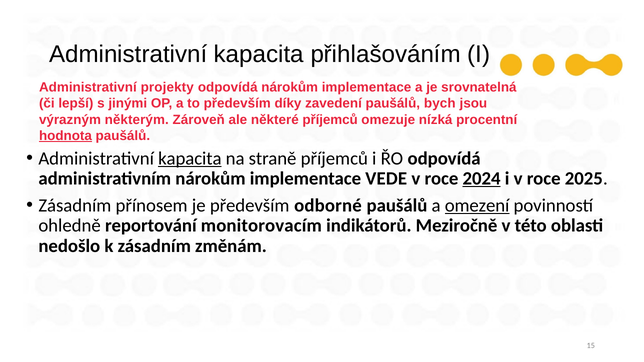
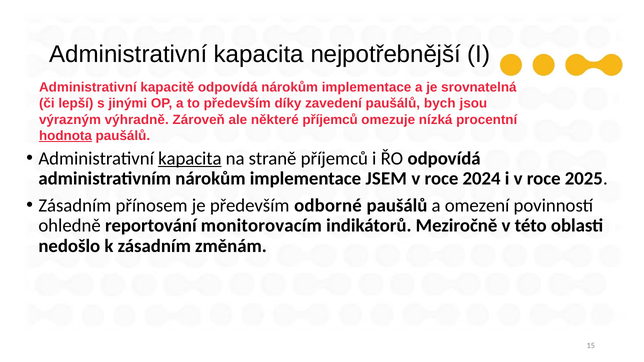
přihlašováním: přihlašováním -> nejpotřebnější
projekty: projekty -> kapacitě
některým: některým -> výhradně
VEDE: VEDE -> JSEM
2024 underline: present -> none
omezení underline: present -> none
